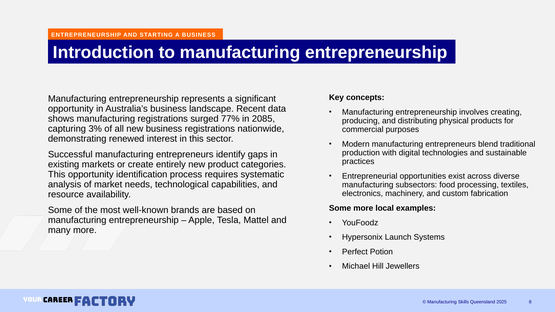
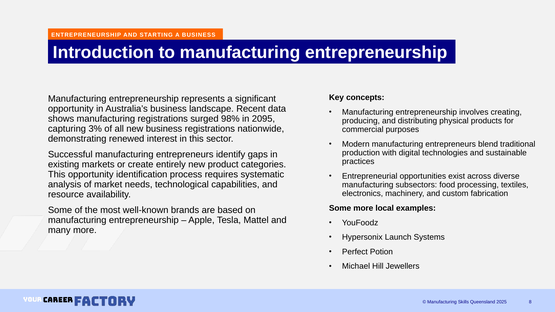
77%: 77% -> 98%
2085: 2085 -> 2095
